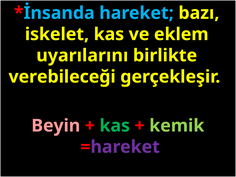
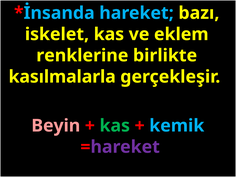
uyarılarını: uyarılarını -> renklerine
verebileceği: verebileceği -> kasılmalarla
kemik colour: light green -> light blue
